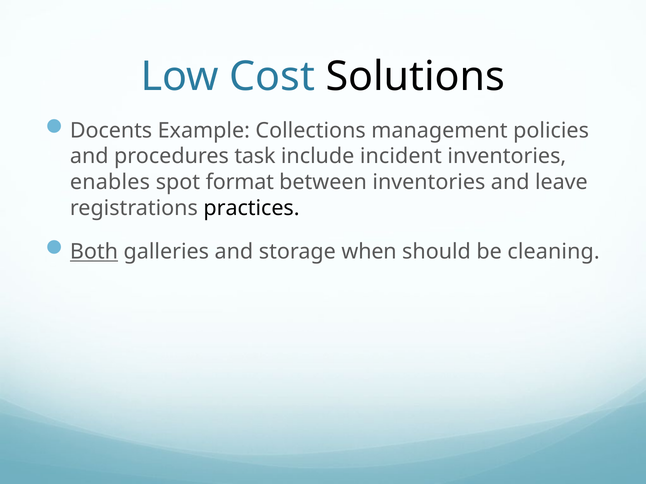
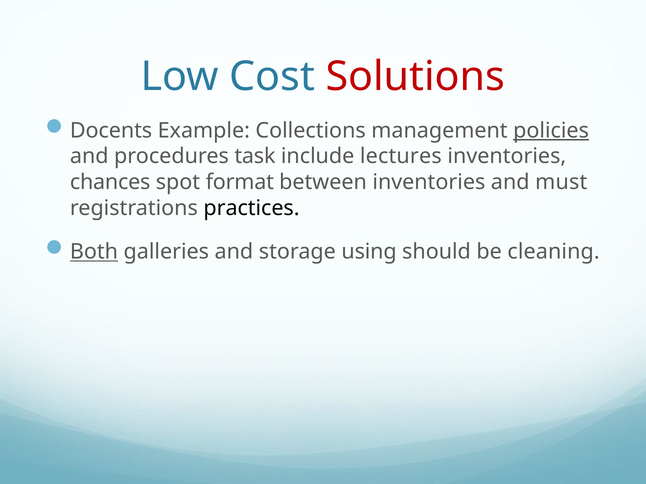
Solutions colour: black -> red
policies underline: none -> present
incident: incident -> lectures
enables: enables -> chances
leave: leave -> must
when: when -> using
